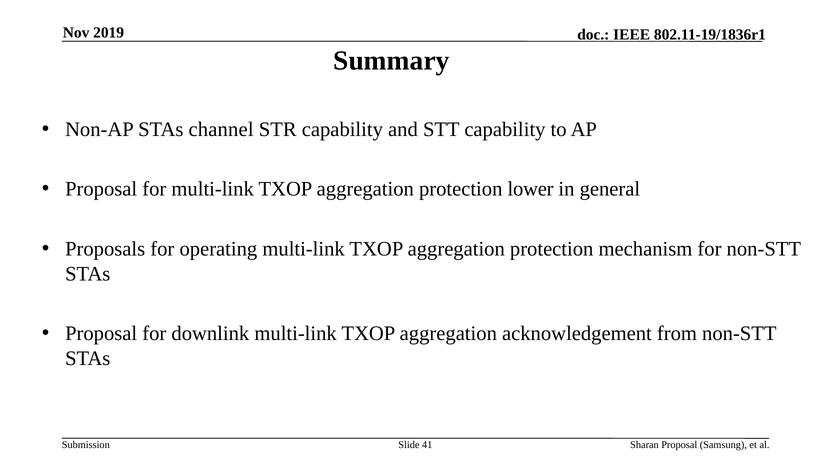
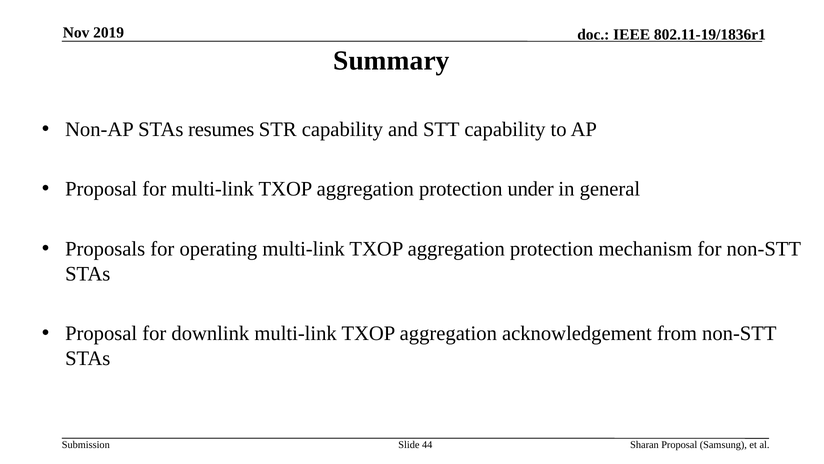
channel: channel -> resumes
lower: lower -> under
41: 41 -> 44
